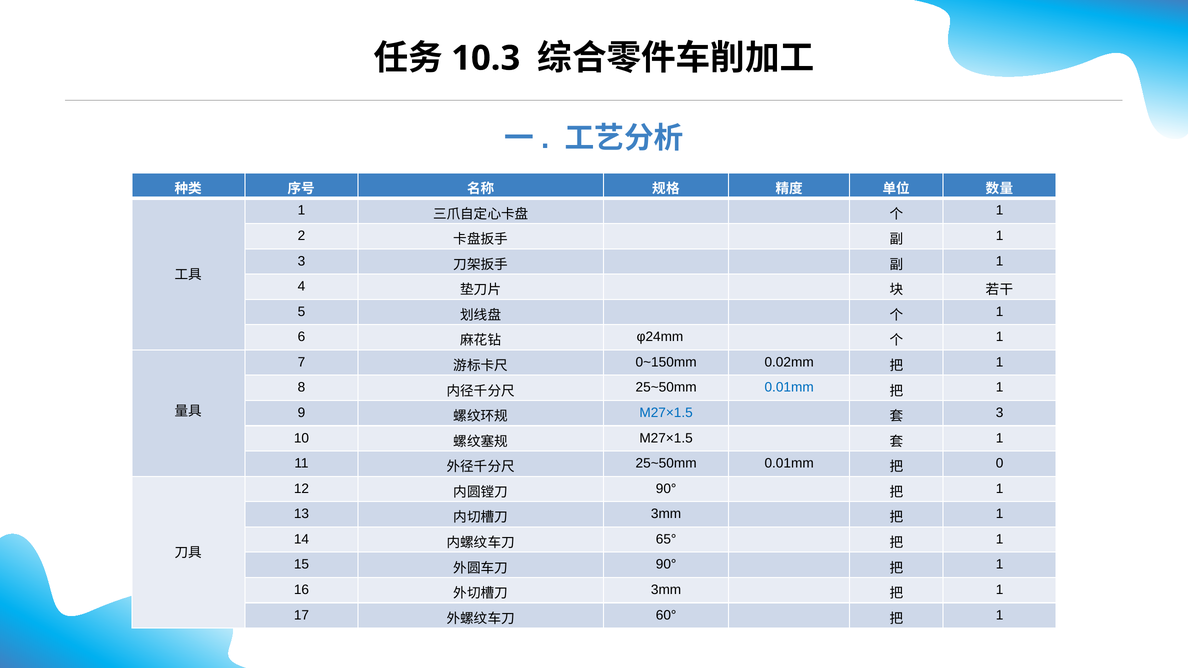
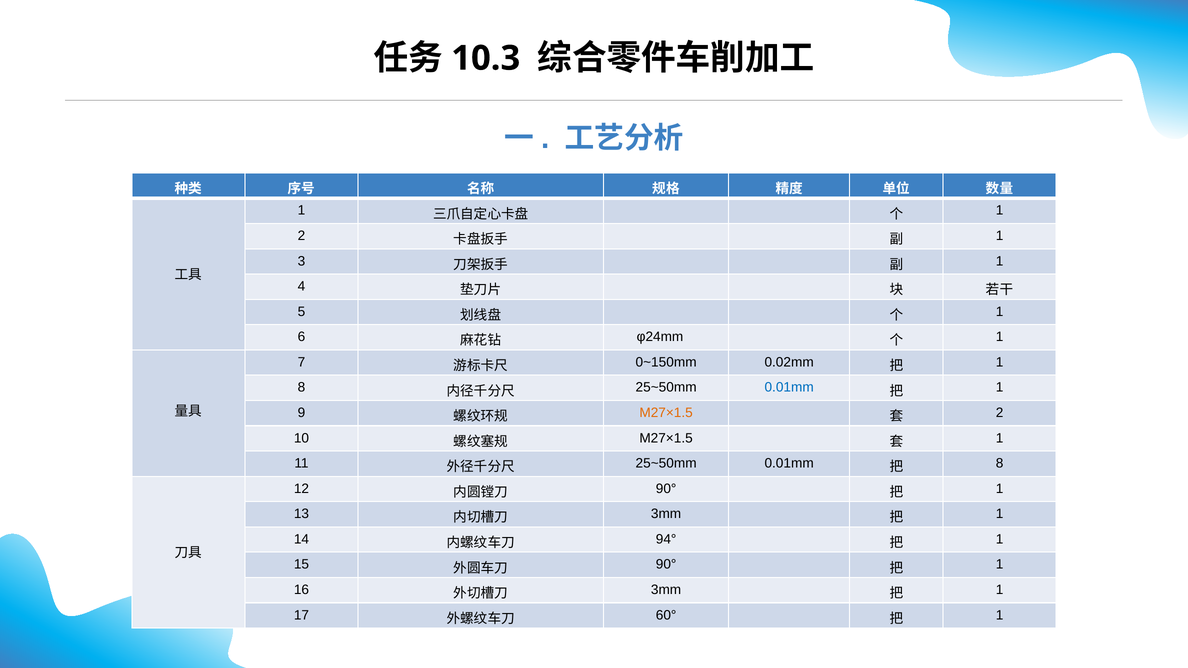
M27×1.5 at (666, 413) colour: blue -> orange
3 at (1000, 413): 3 -> 2
0 at (1000, 463): 0 -> 8
65°: 65° -> 94°
